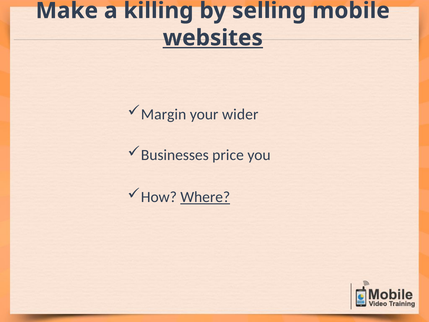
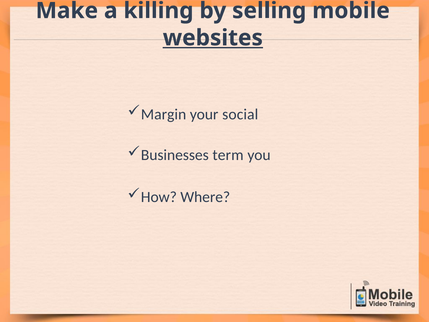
wider: wider -> social
price: price -> term
Where underline: present -> none
